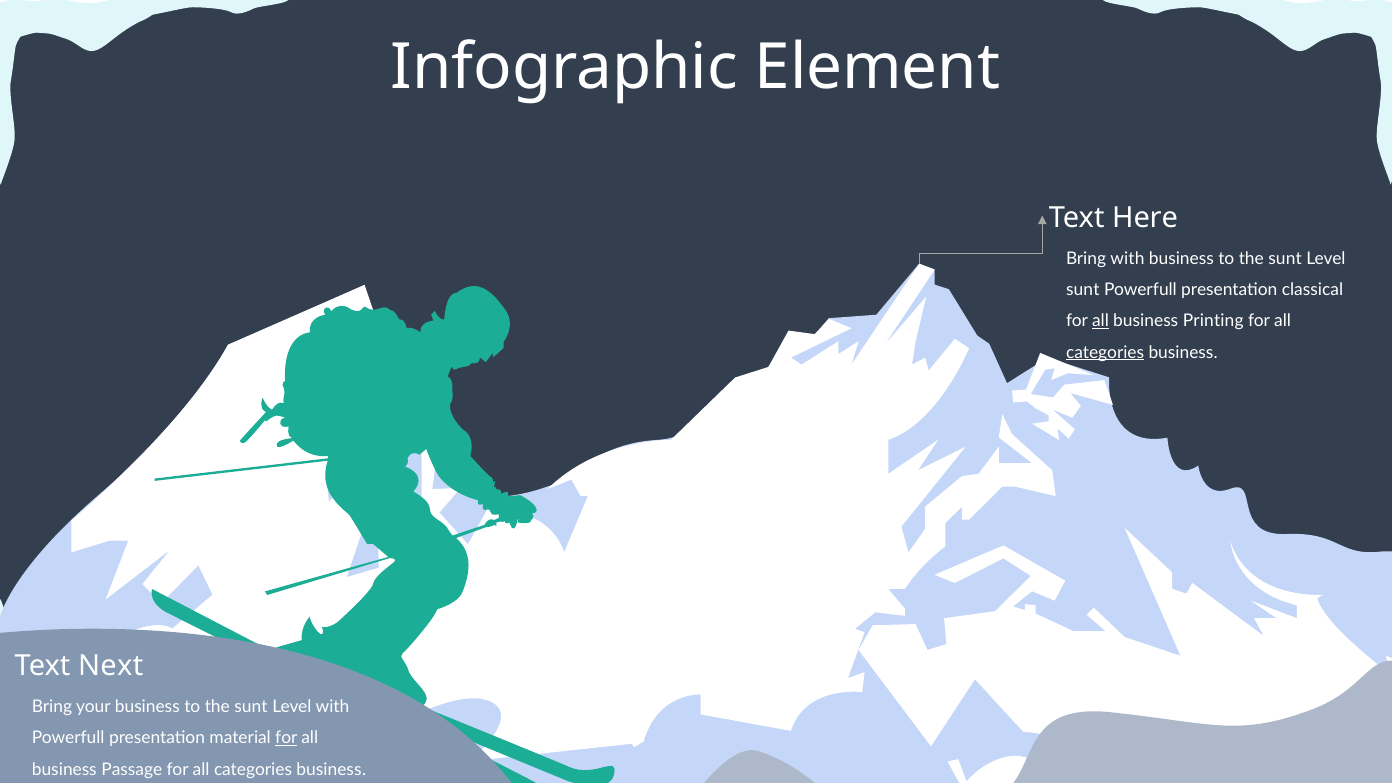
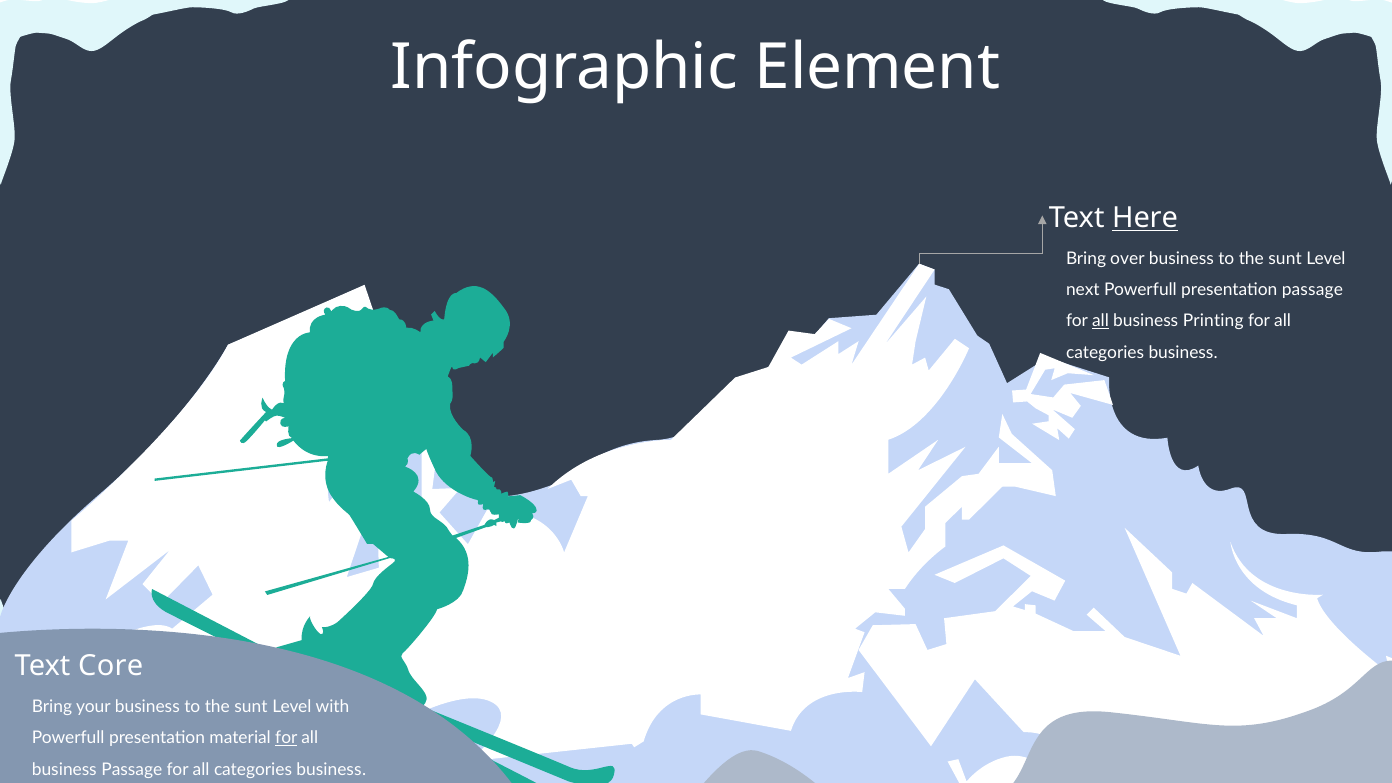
Here underline: none -> present
Bring with: with -> over
sunt at (1083, 290): sunt -> next
presentation classical: classical -> passage
categories at (1105, 352) underline: present -> none
Next: Next -> Core
